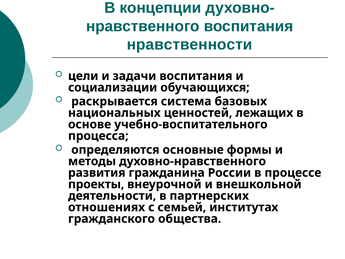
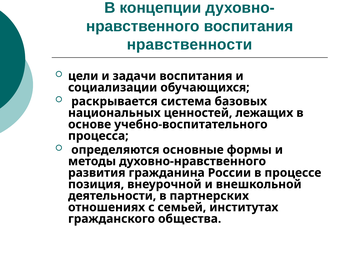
проекты: проекты -> позиция
